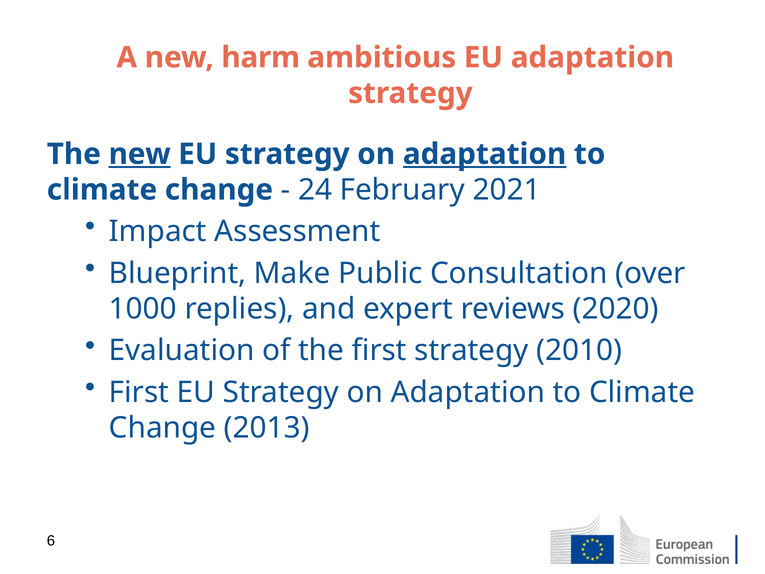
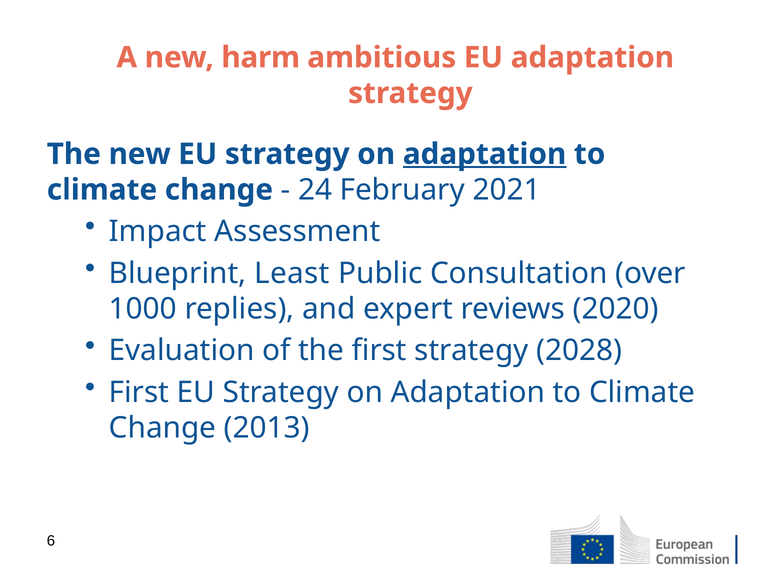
new at (140, 154) underline: present -> none
Make: Make -> Least
2010: 2010 -> 2028
